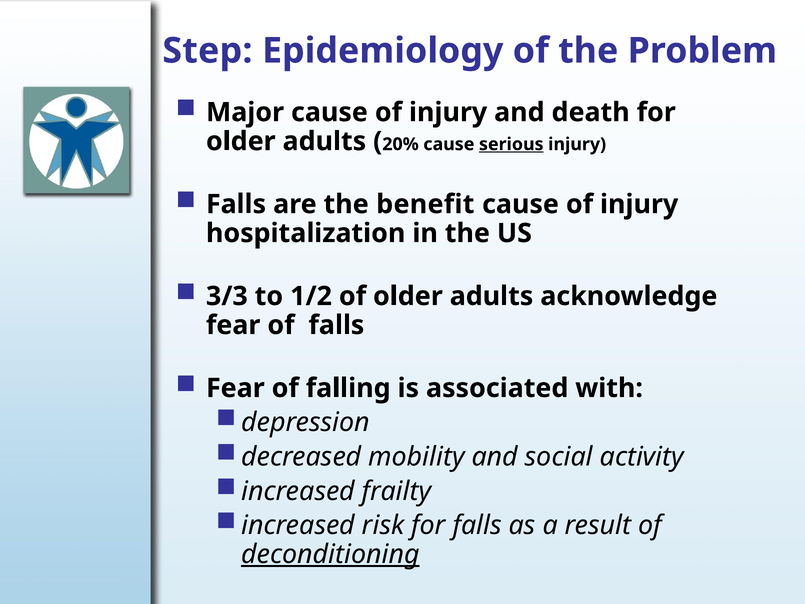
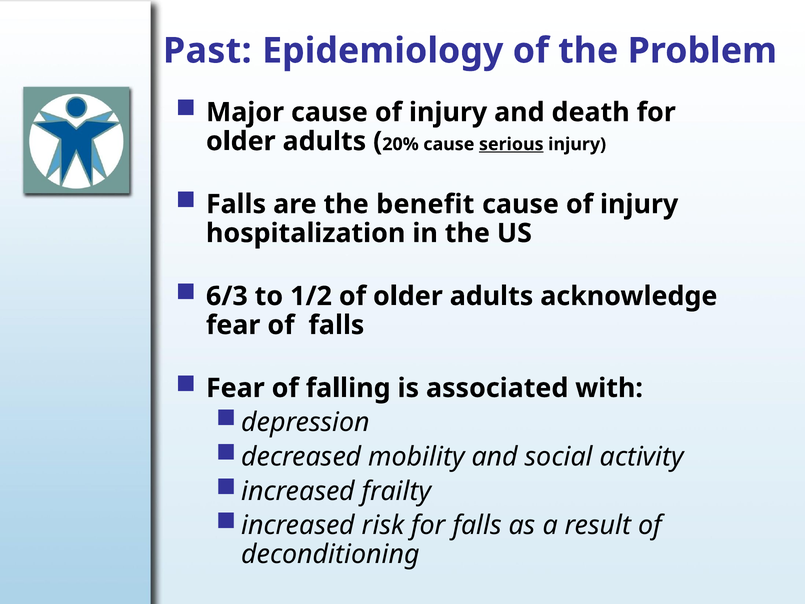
Step: Step -> Past
3/3: 3/3 -> 6/3
deconditioning underline: present -> none
